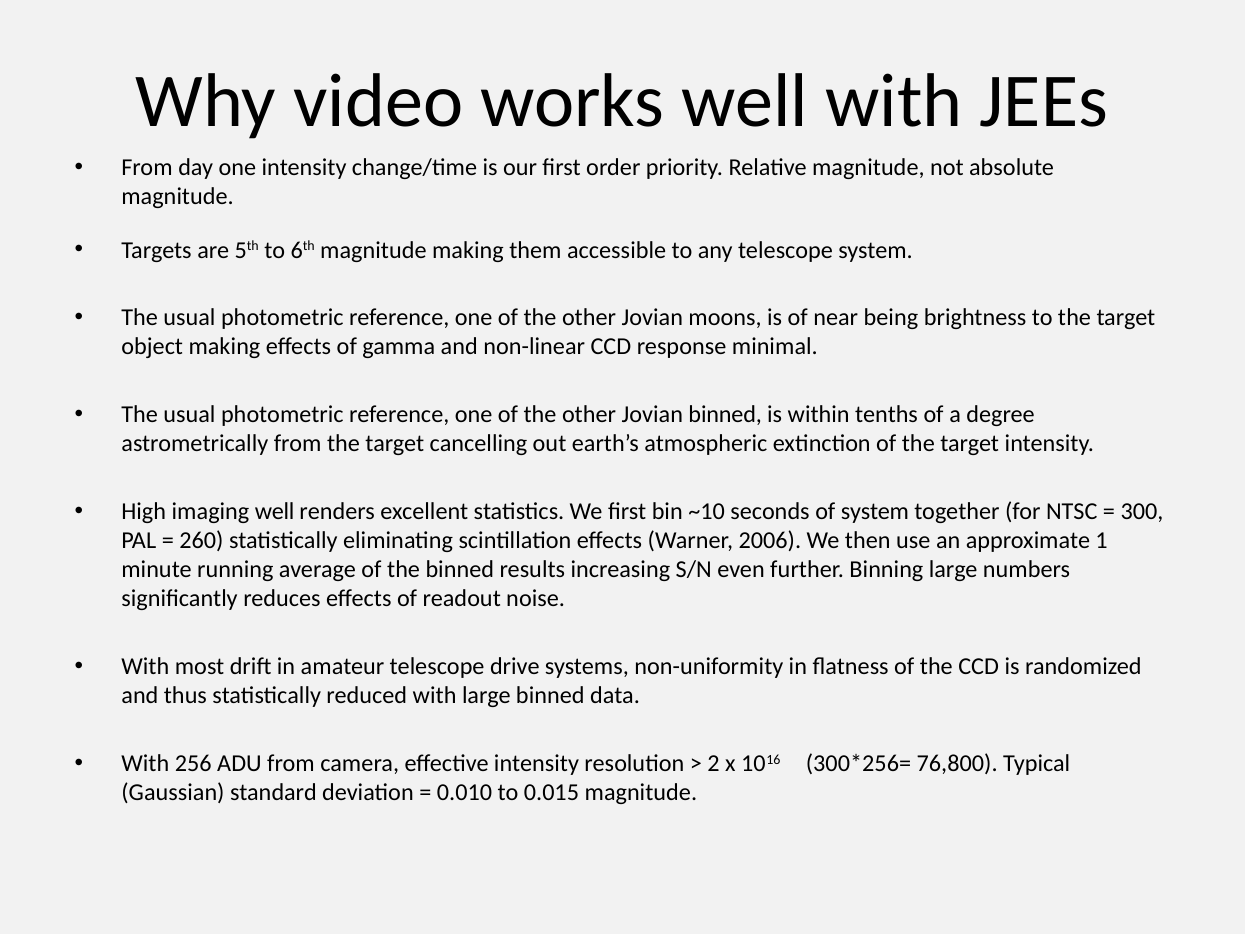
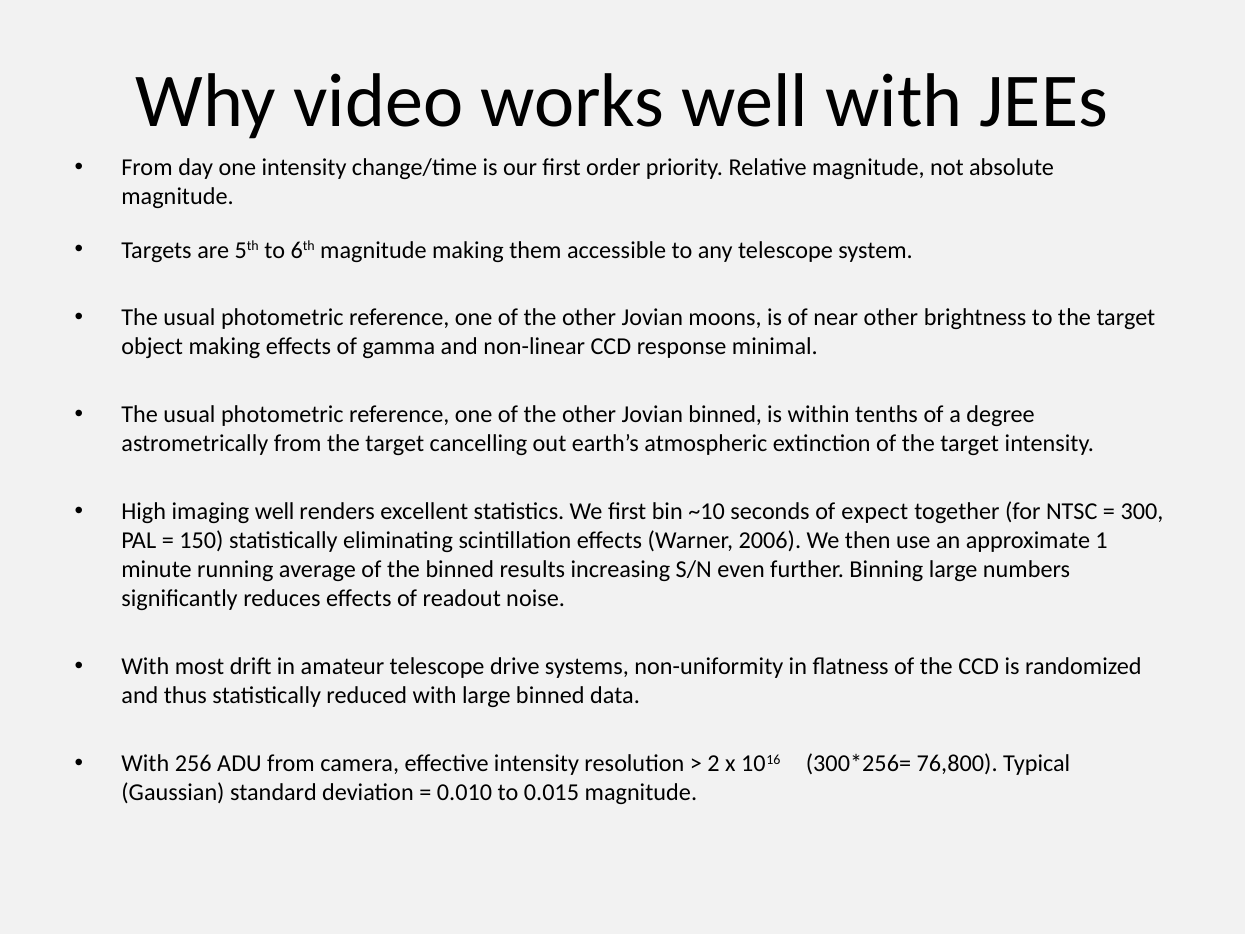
near being: being -> other
of system: system -> expect
260: 260 -> 150
